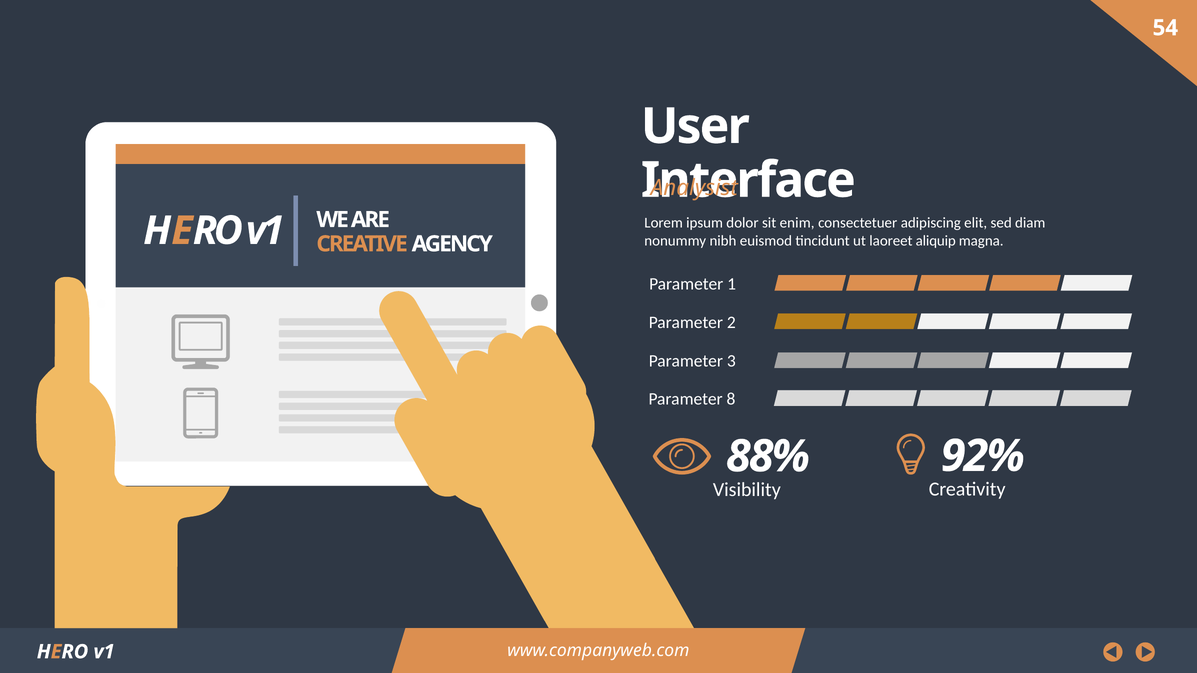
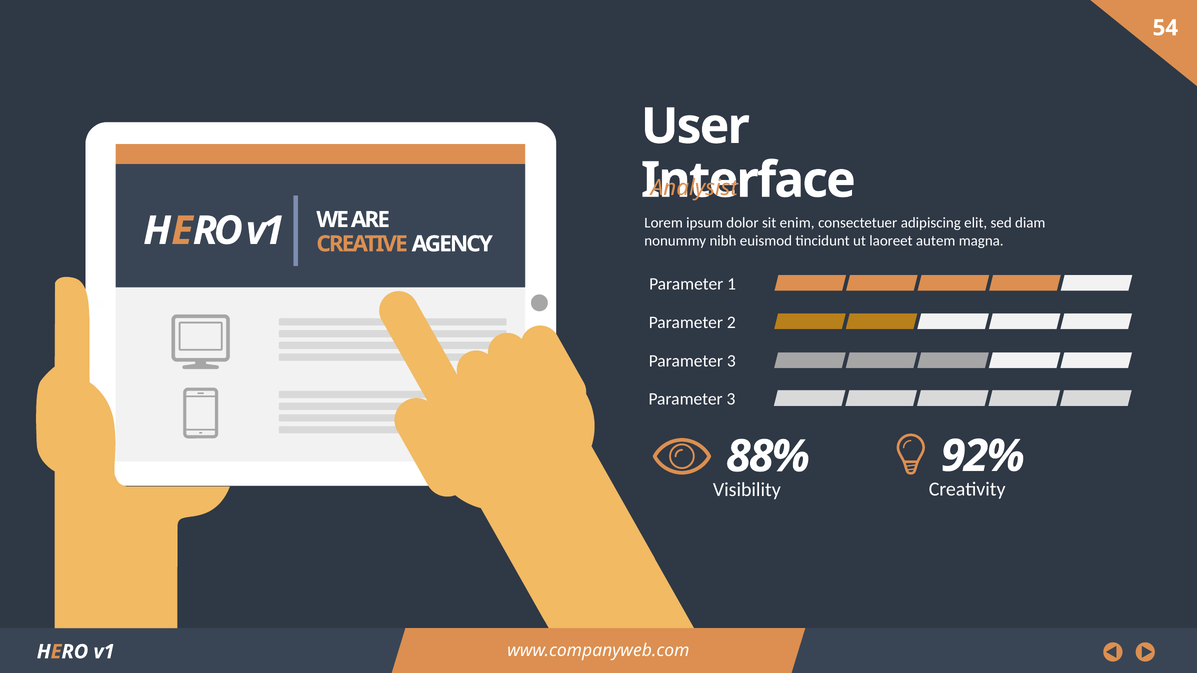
aliquip: aliquip -> autem
8 at (731, 399): 8 -> 3
